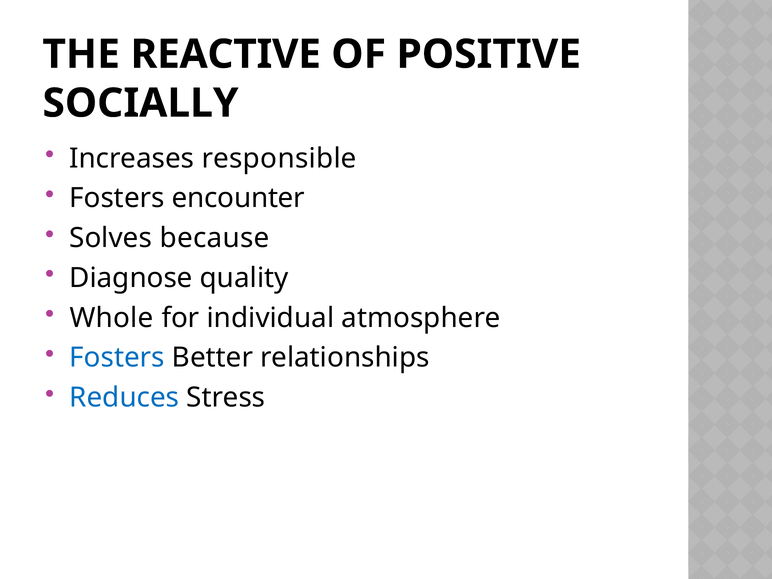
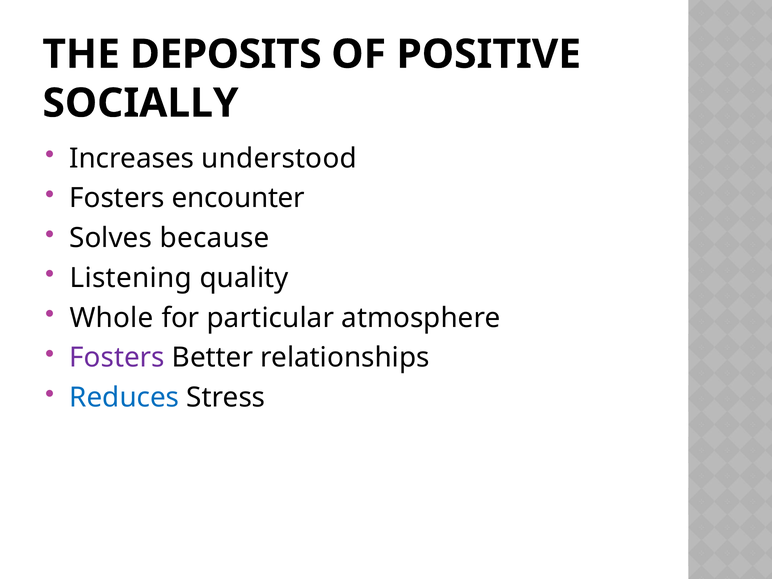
REACTIVE: REACTIVE -> DEPOSITS
responsible: responsible -> understood
Diagnose: Diagnose -> Listening
individual: individual -> particular
Fosters at (117, 358) colour: blue -> purple
